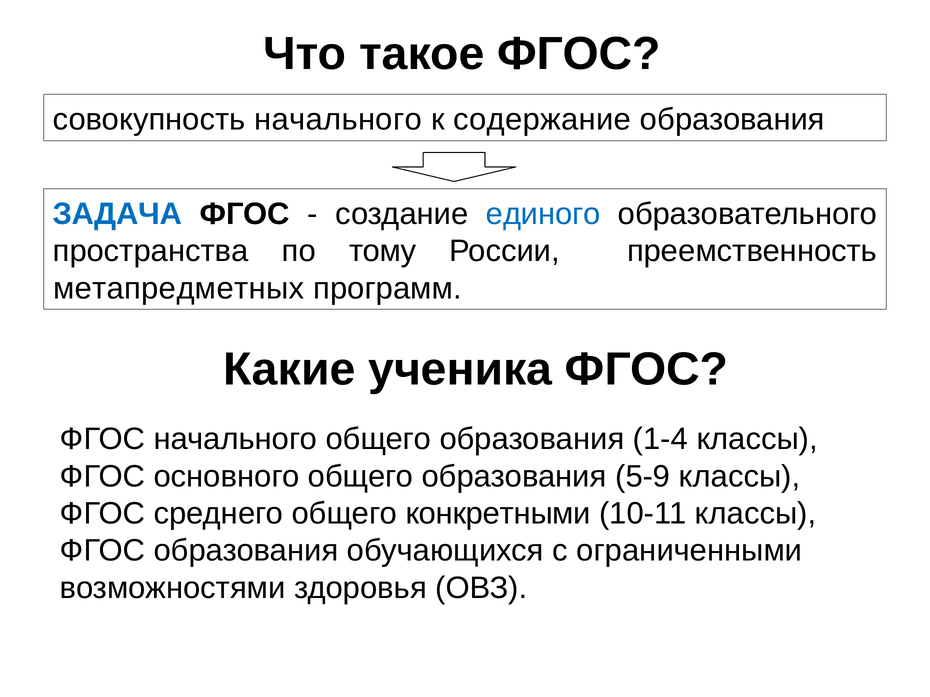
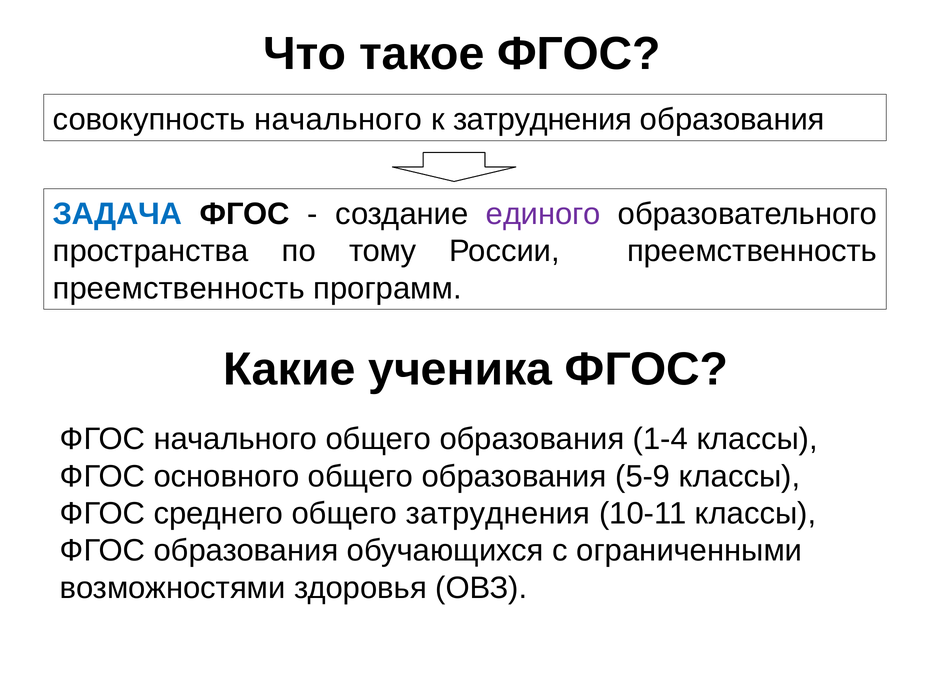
к содержание: содержание -> затруднения
единого colour: blue -> purple
метапредметных at (179, 289): метапредметных -> преемственность
общего конкретными: конкретными -> затруднения
